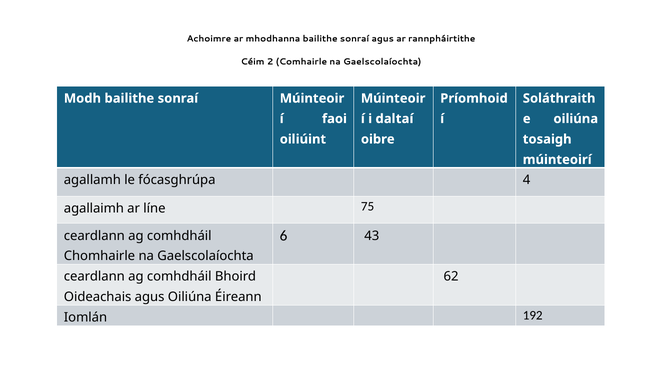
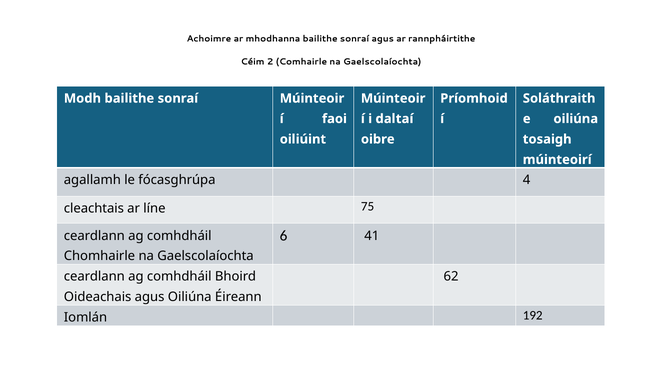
agallaimh: agallaimh -> cleachtais
43: 43 -> 41
